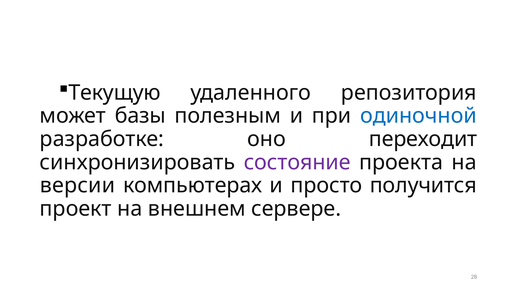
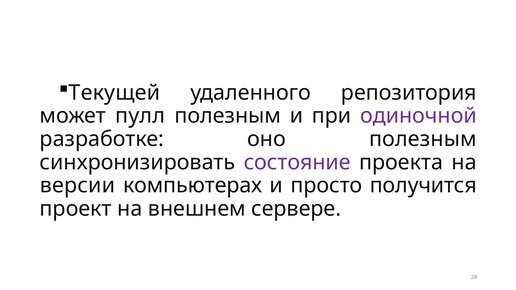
Текущую: Текущую -> Текущей
базы: базы -> пулл
одиночной colour: blue -> purple
оно переходит: переходит -> полезным
